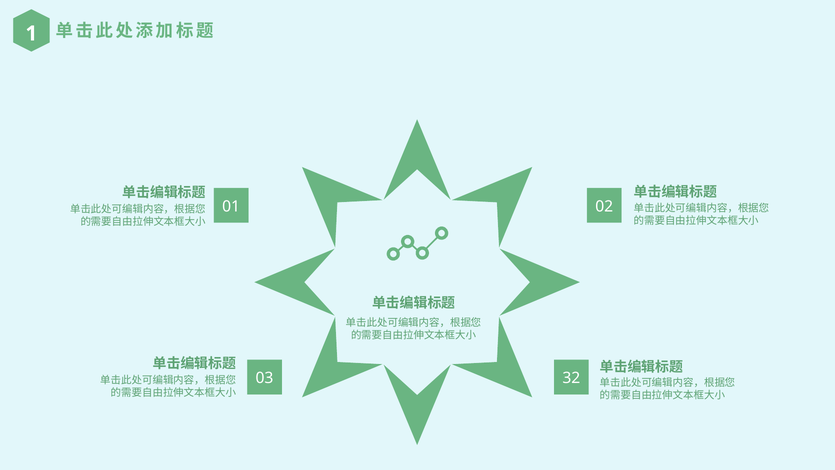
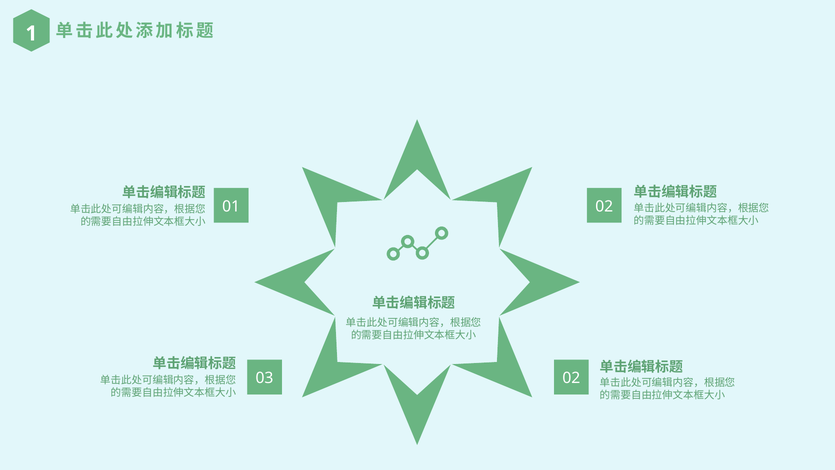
03 32: 32 -> 02
